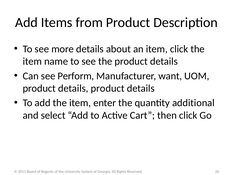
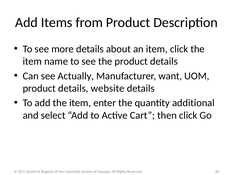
Perform: Perform -> Actually
details product: product -> website
